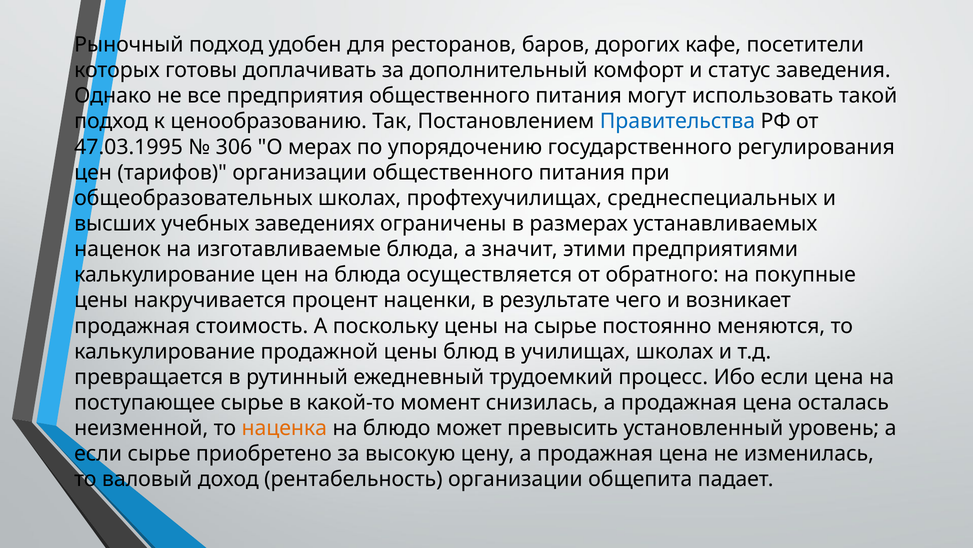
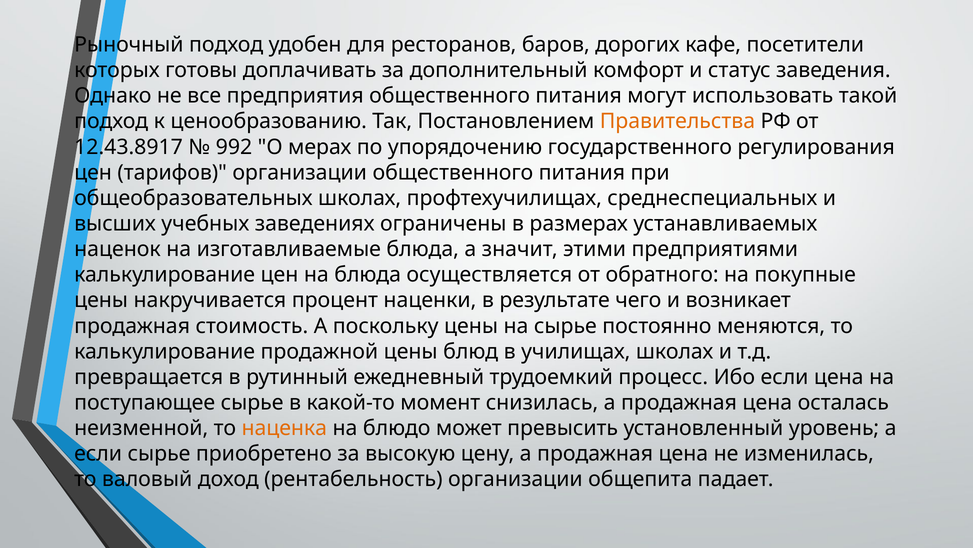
Правительства colour: blue -> orange
47.03.1995: 47.03.1995 -> 12.43.8917
306: 306 -> 992
